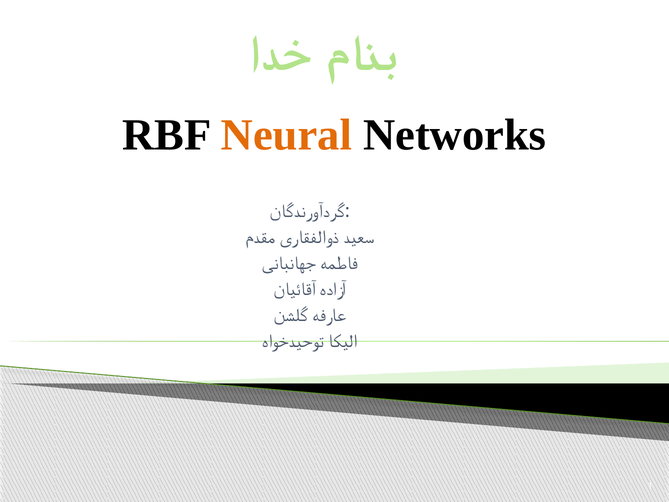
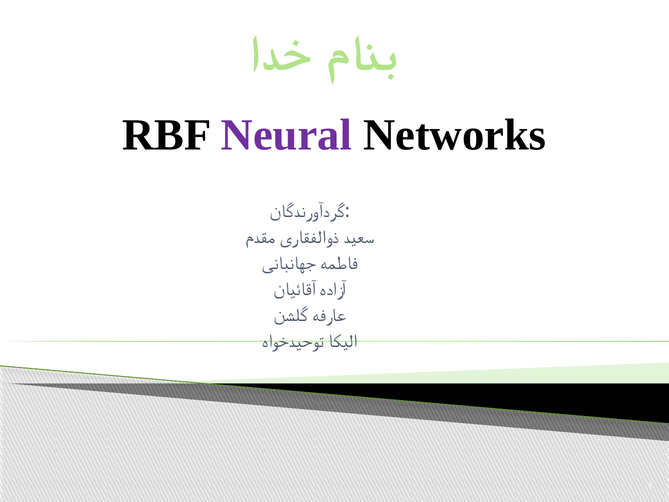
Neural colour: orange -> purple
